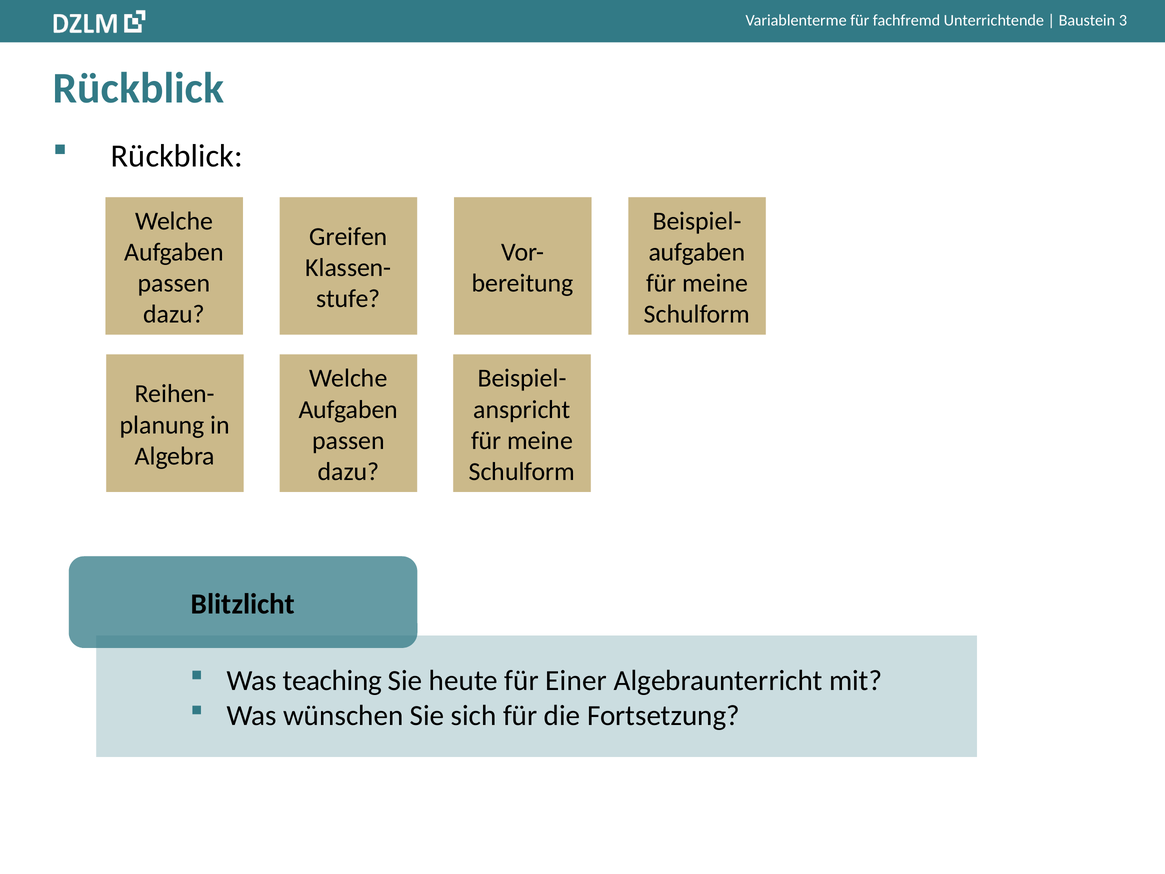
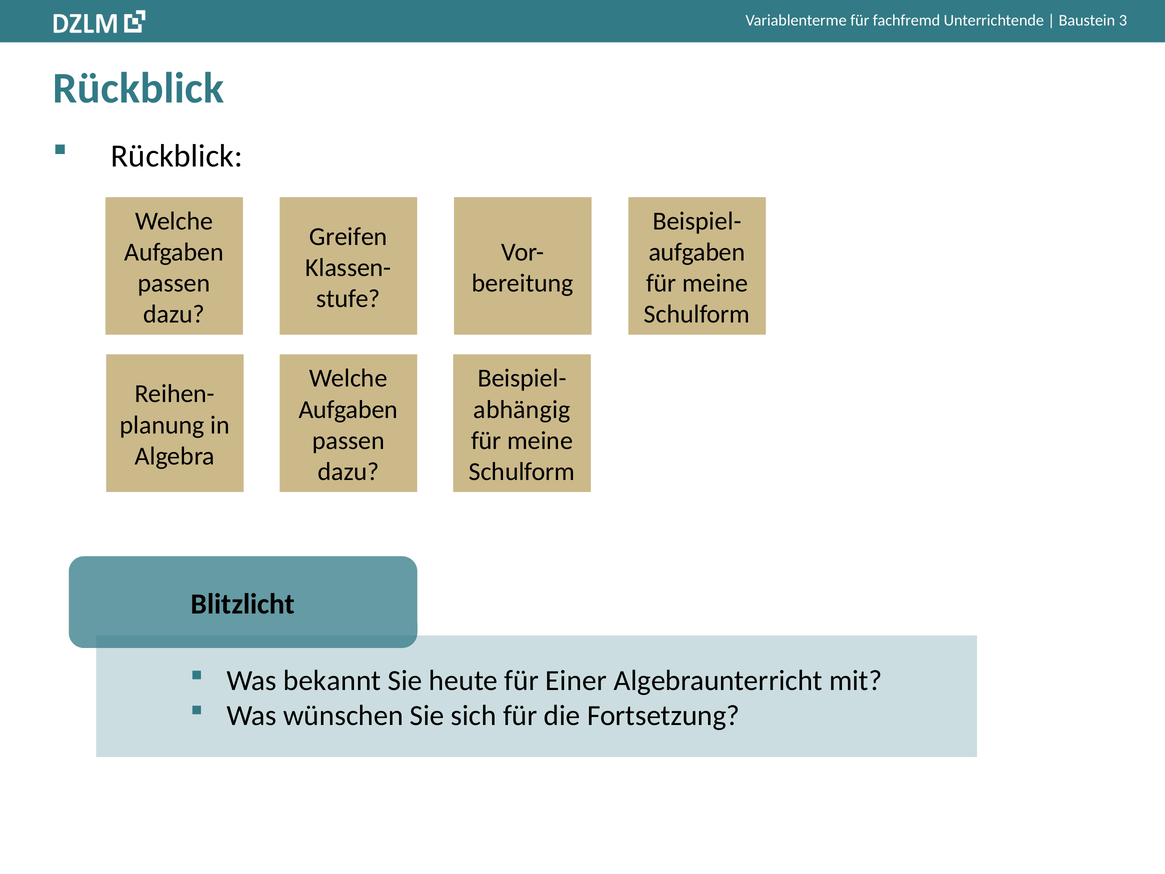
anspricht: anspricht -> abhängig
teaching: teaching -> bekannt
